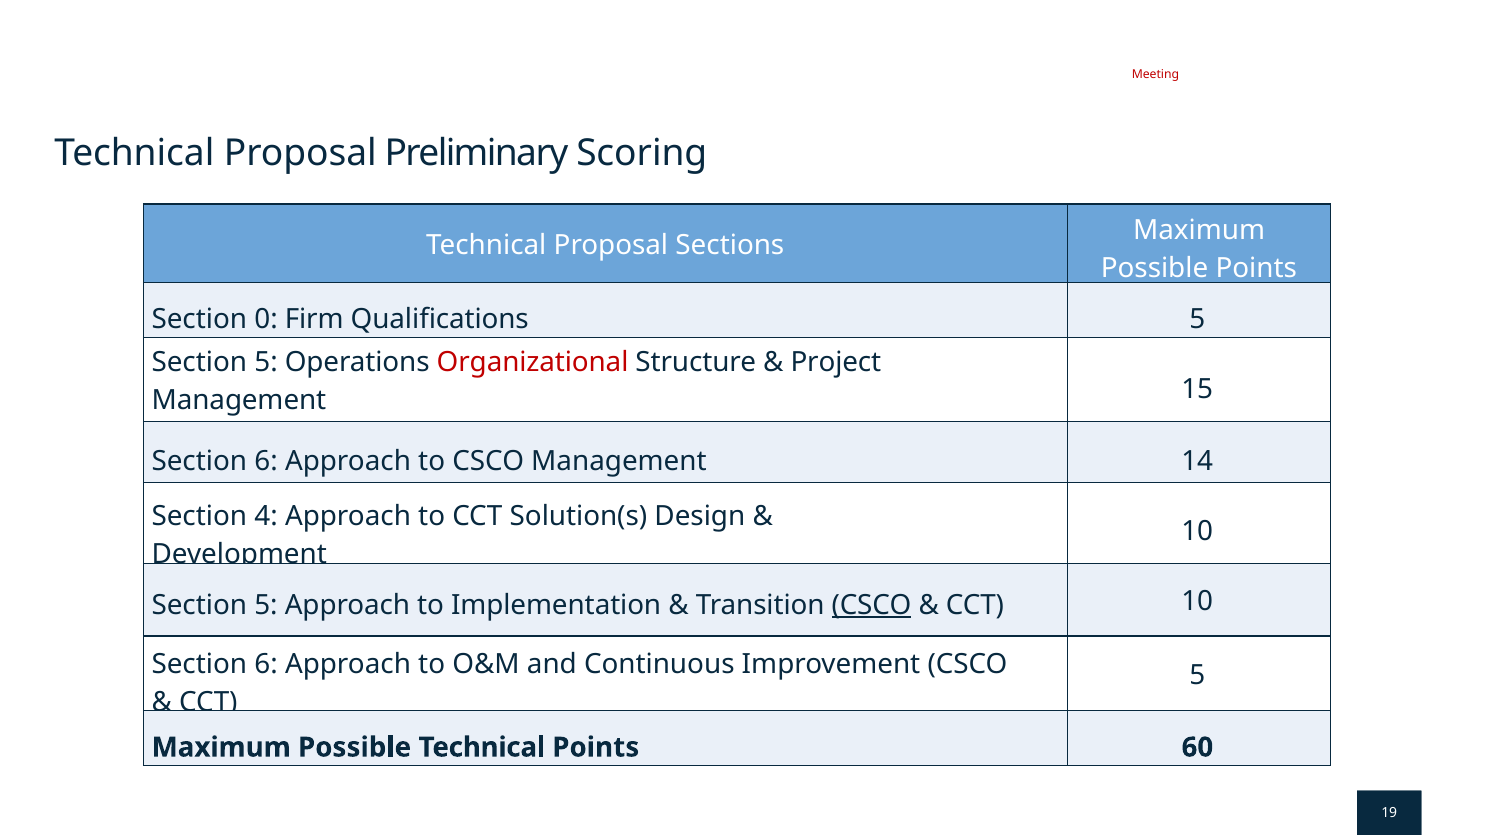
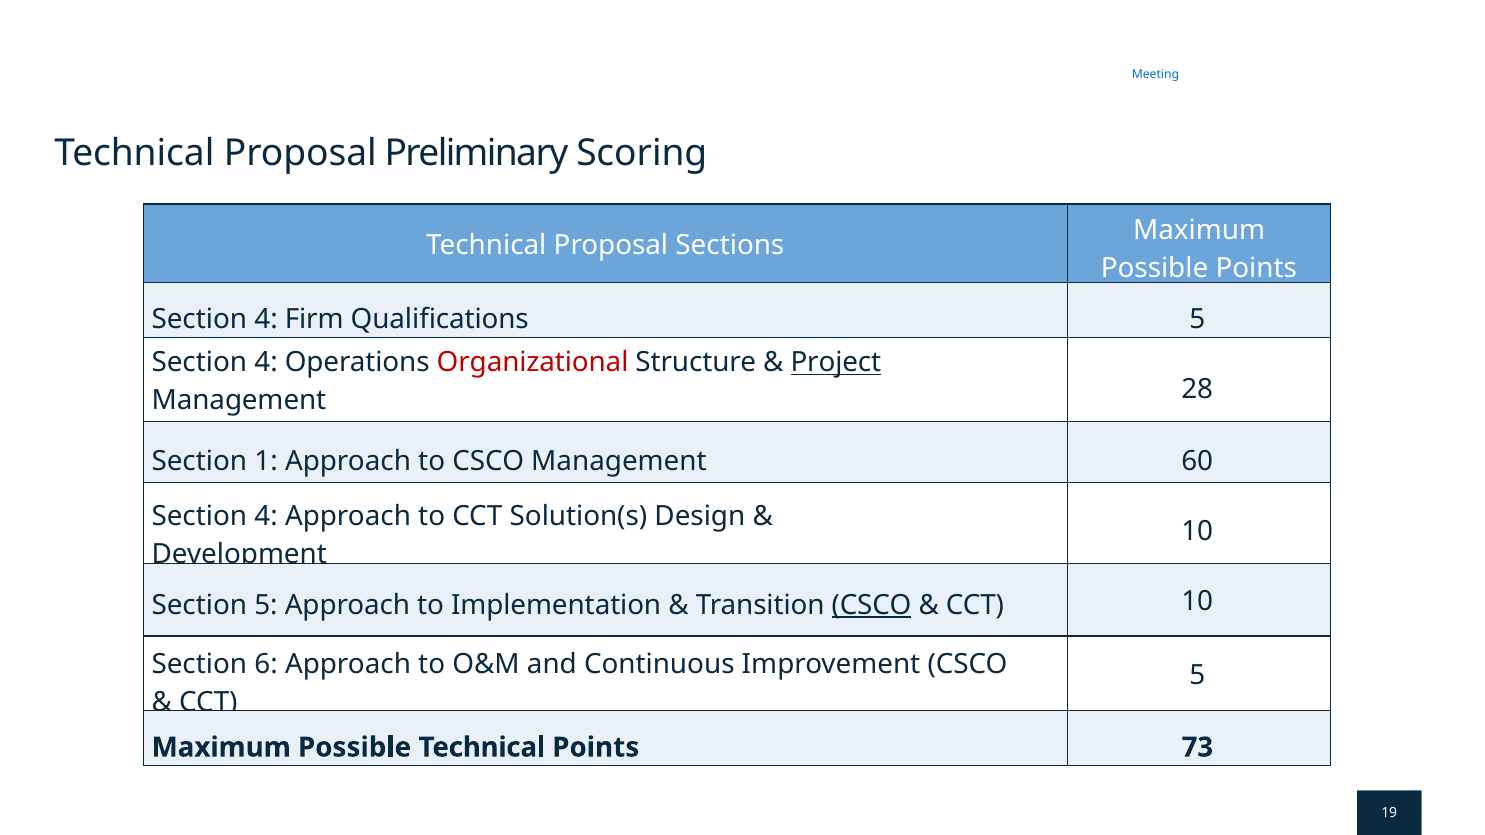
Meeting colour: red -> blue
0 at (266, 319): 0 -> 4
5 at (266, 363): 5 -> 4
Project at (836, 363) underline: none -> present
15: 15 -> 28
6 at (266, 462): 6 -> 1
14: 14 -> 60
60: 60 -> 73
